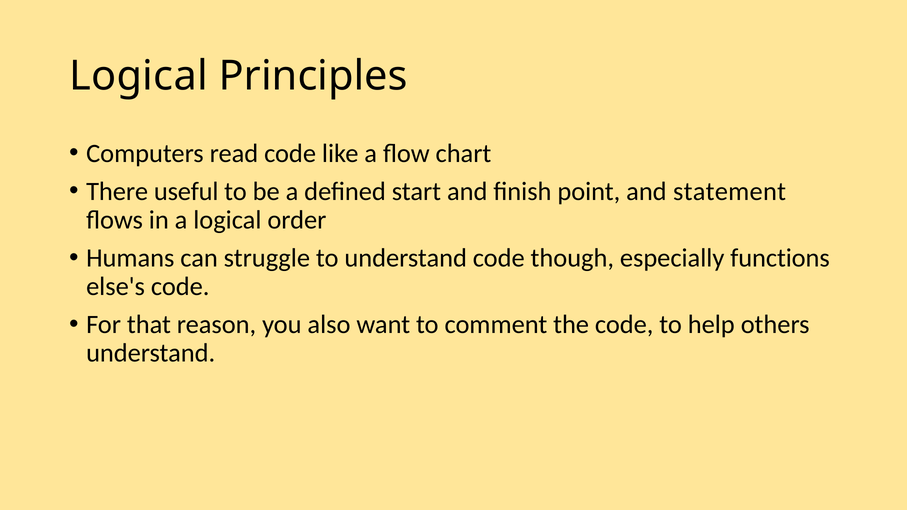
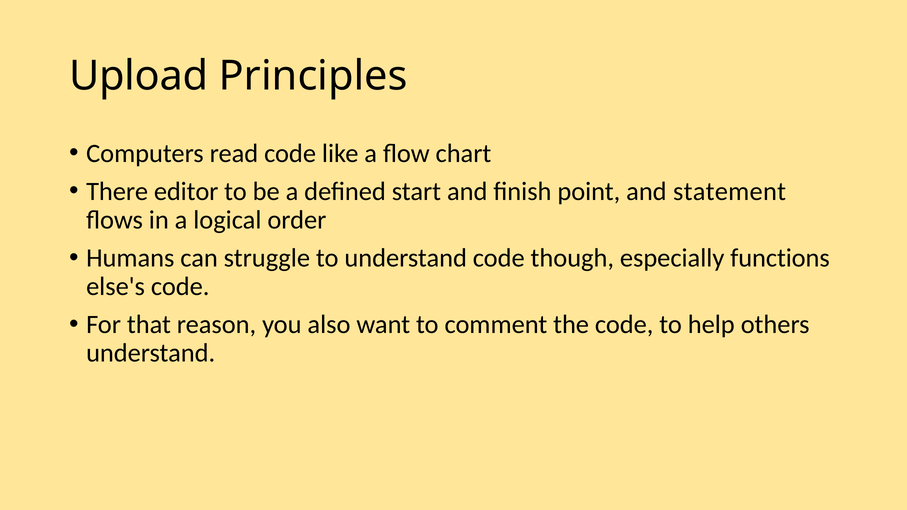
Logical at (138, 76): Logical -> Upload
useful: useful -> editor
